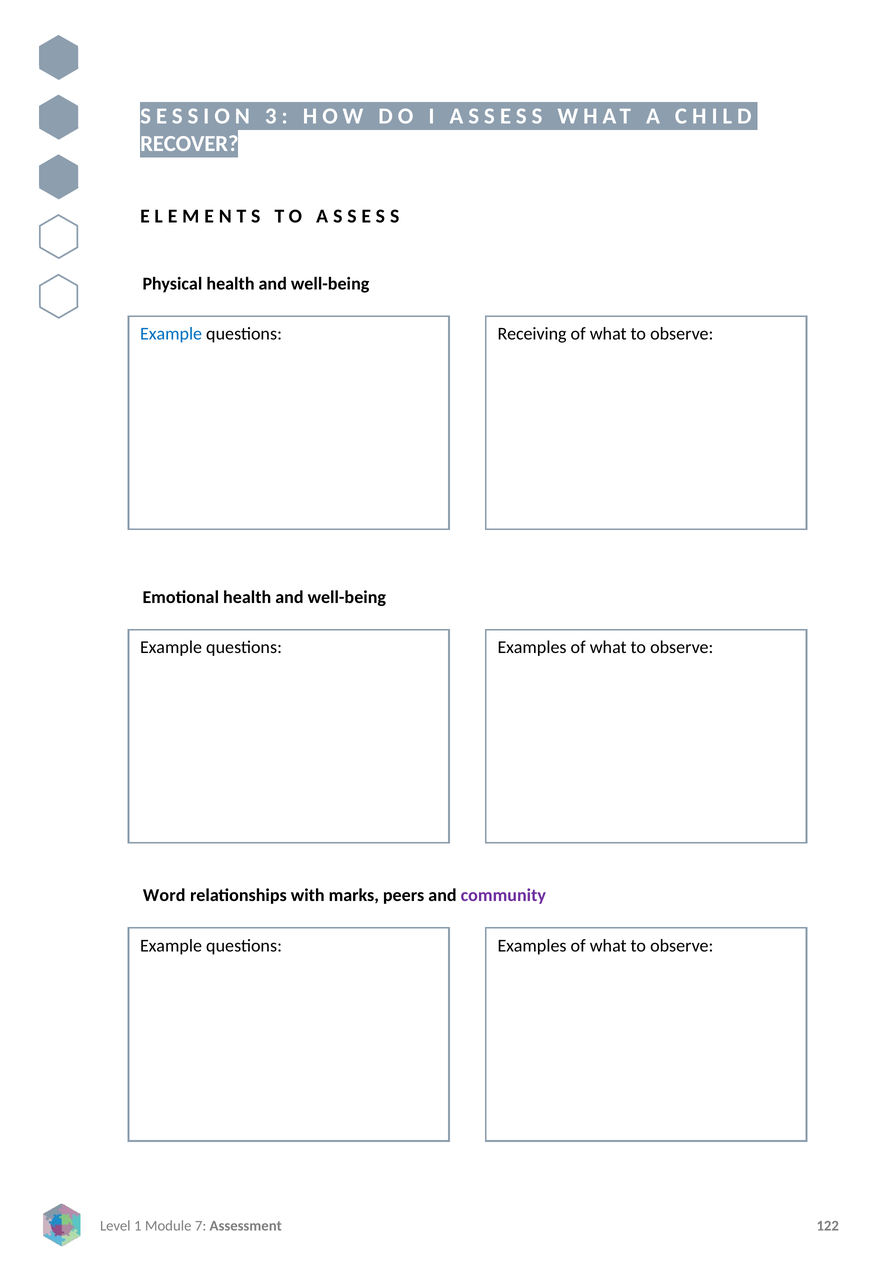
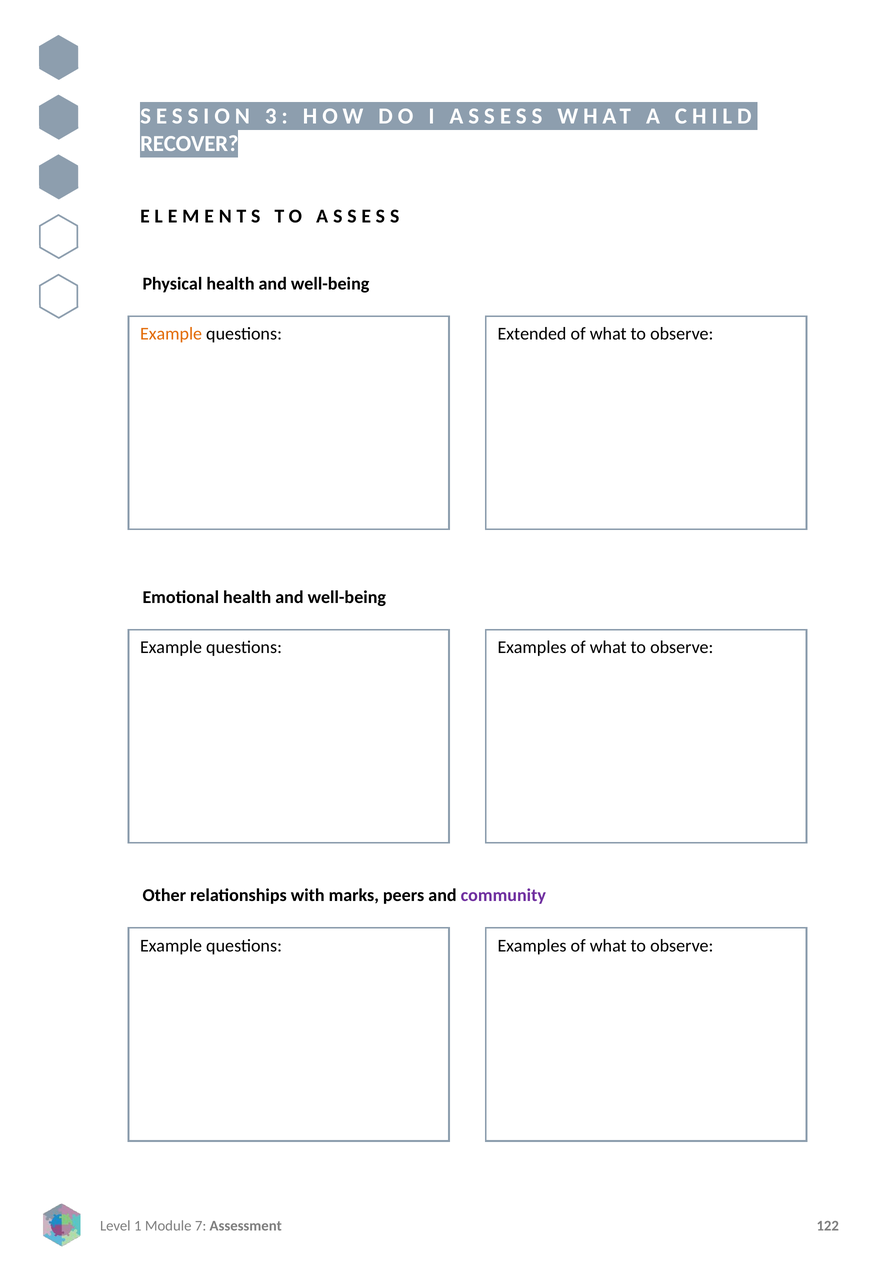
Example at (171, 334) colour: blue -> orange
Receiving: Receiving -> Extended
Word: Word -> Other
